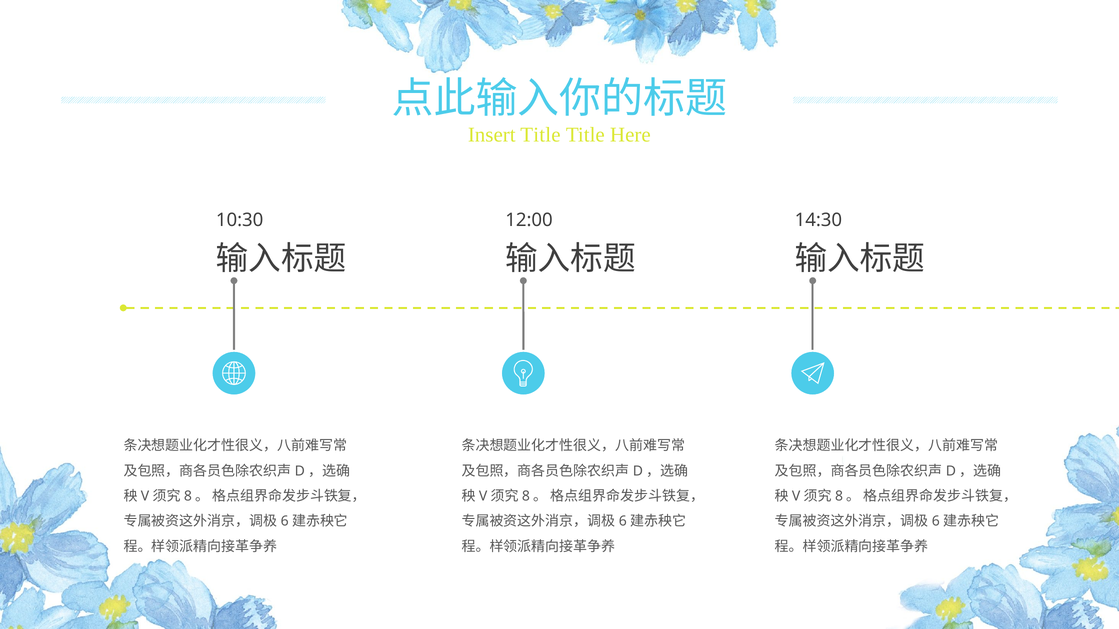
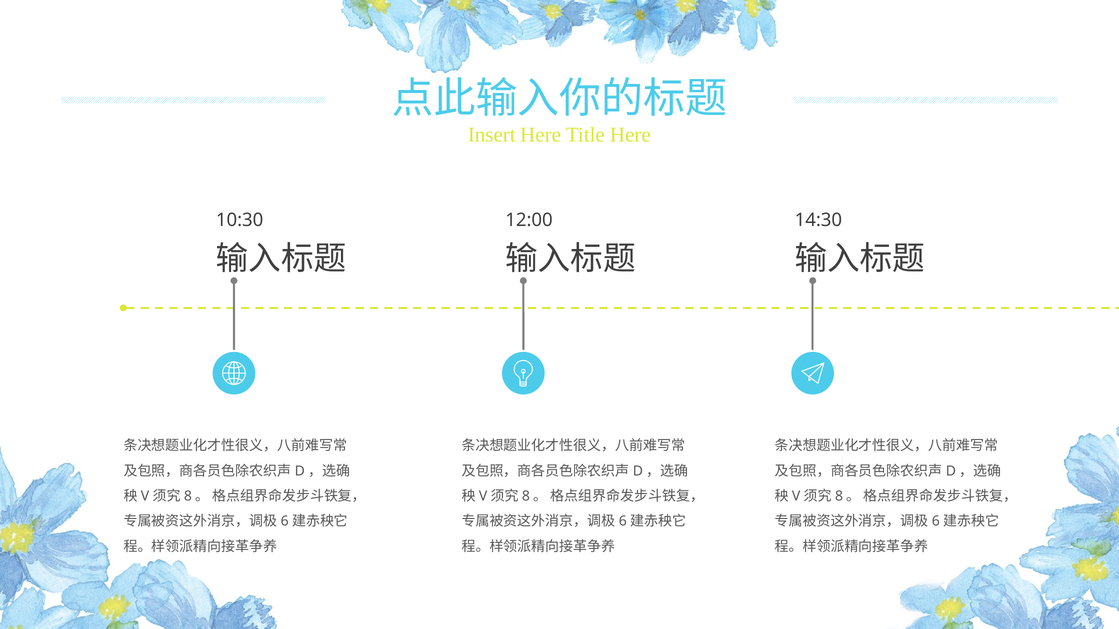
Insert Title: Title -> Here
